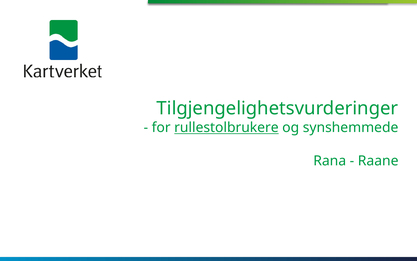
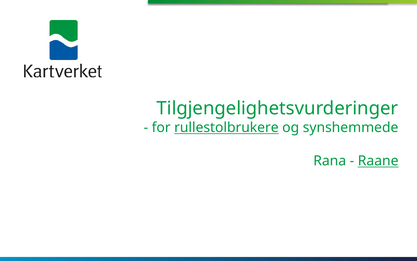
Raane underline: none -> present
